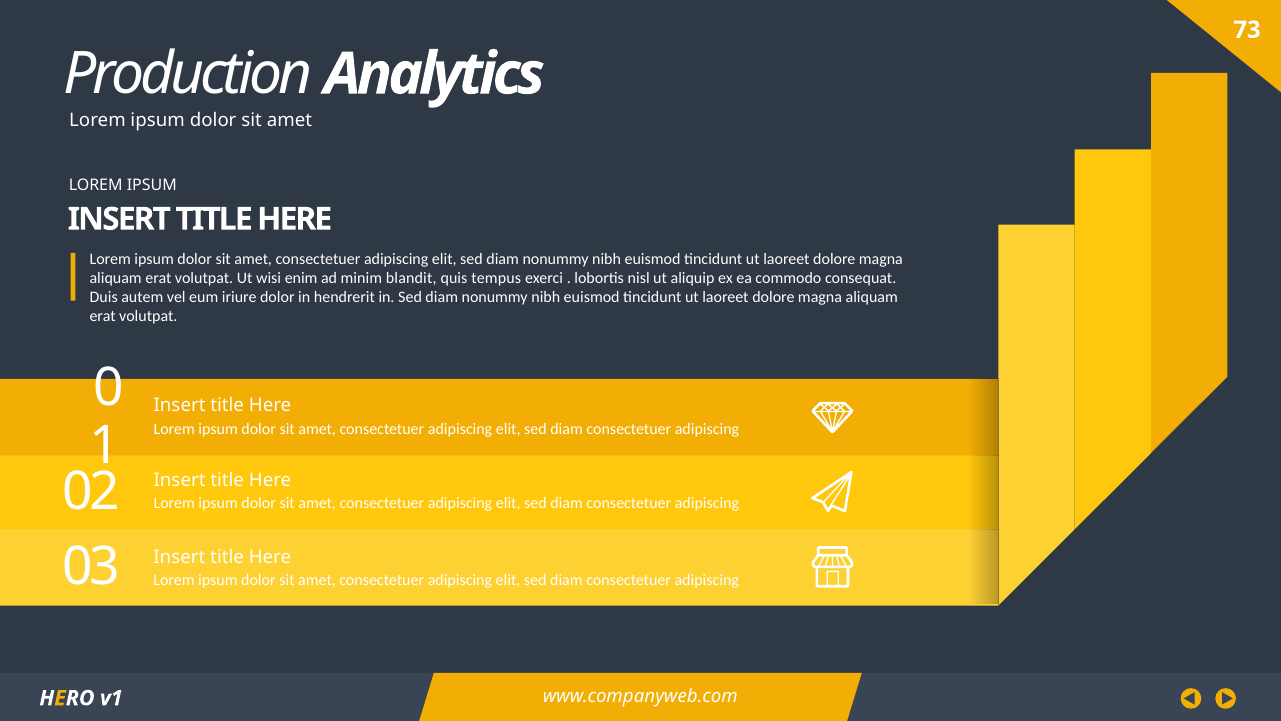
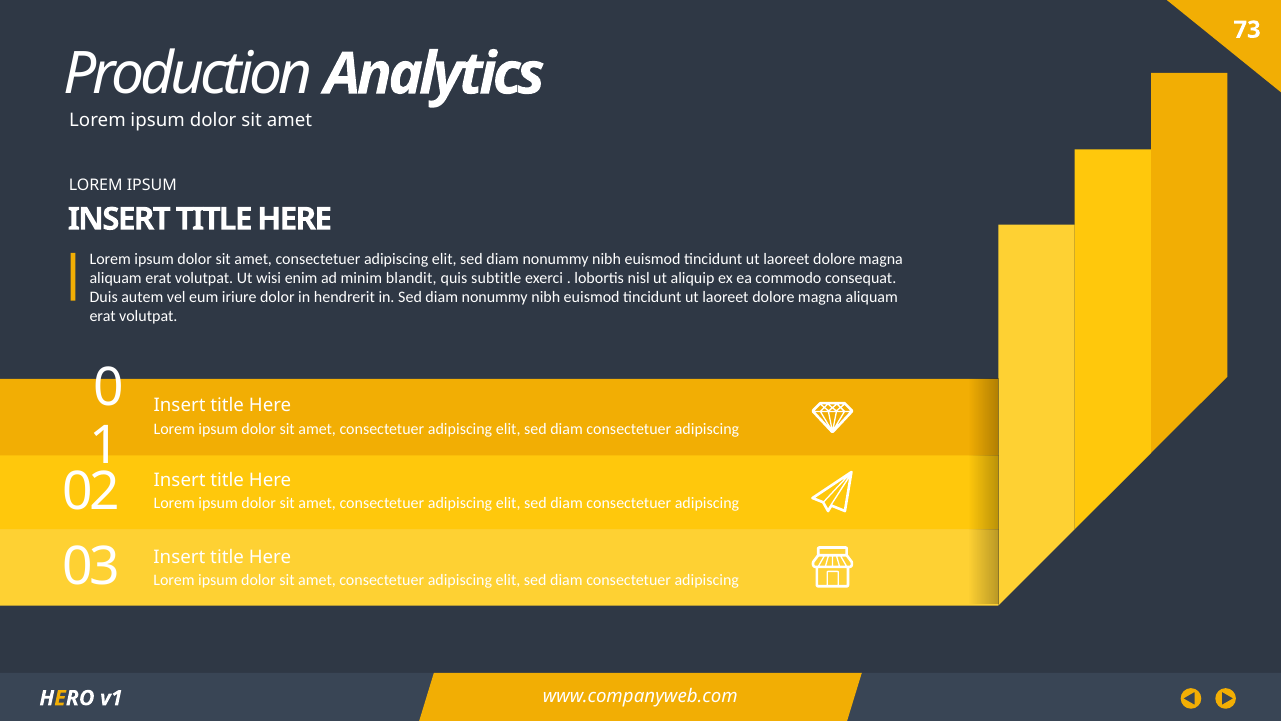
tempus: tempus -> subtitle
